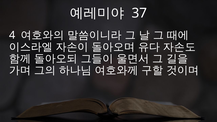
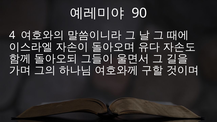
37: 37 -> 90
